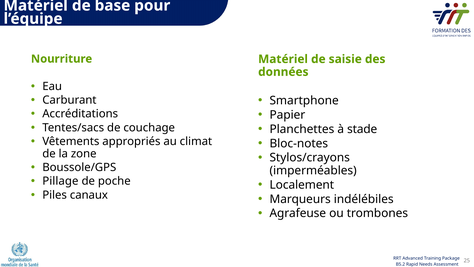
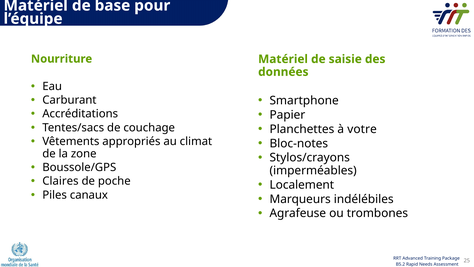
stade: stade -> votre
Pillage: Pillage -> Claires
